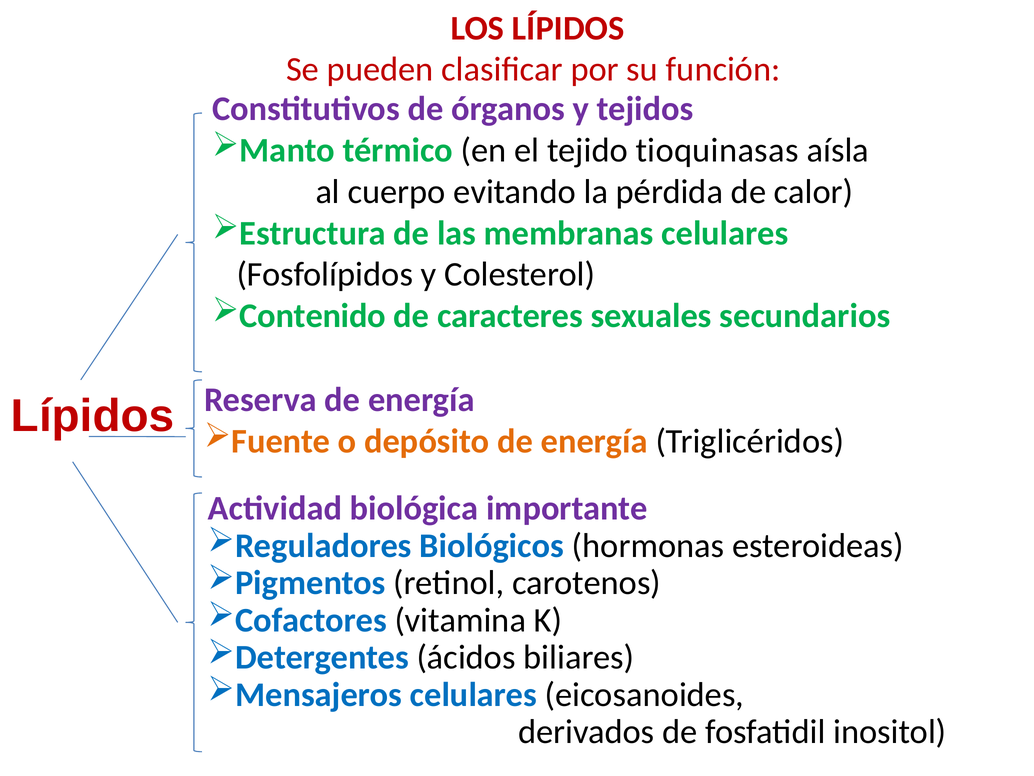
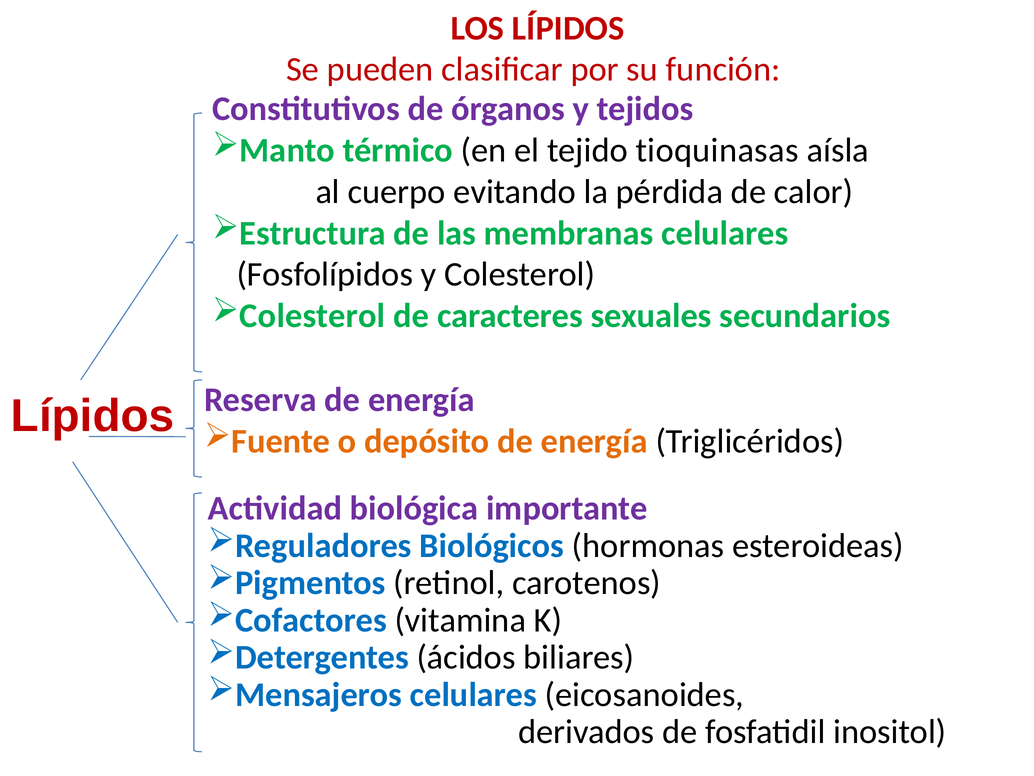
Contenido at (313, 316): Contenido -> Colesterol
